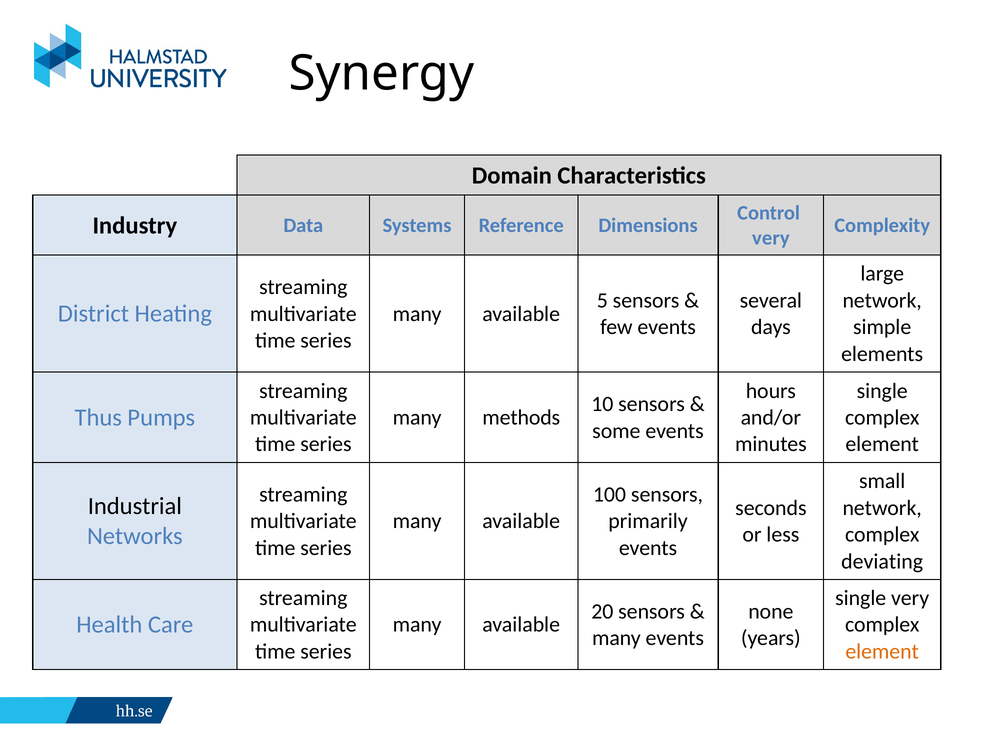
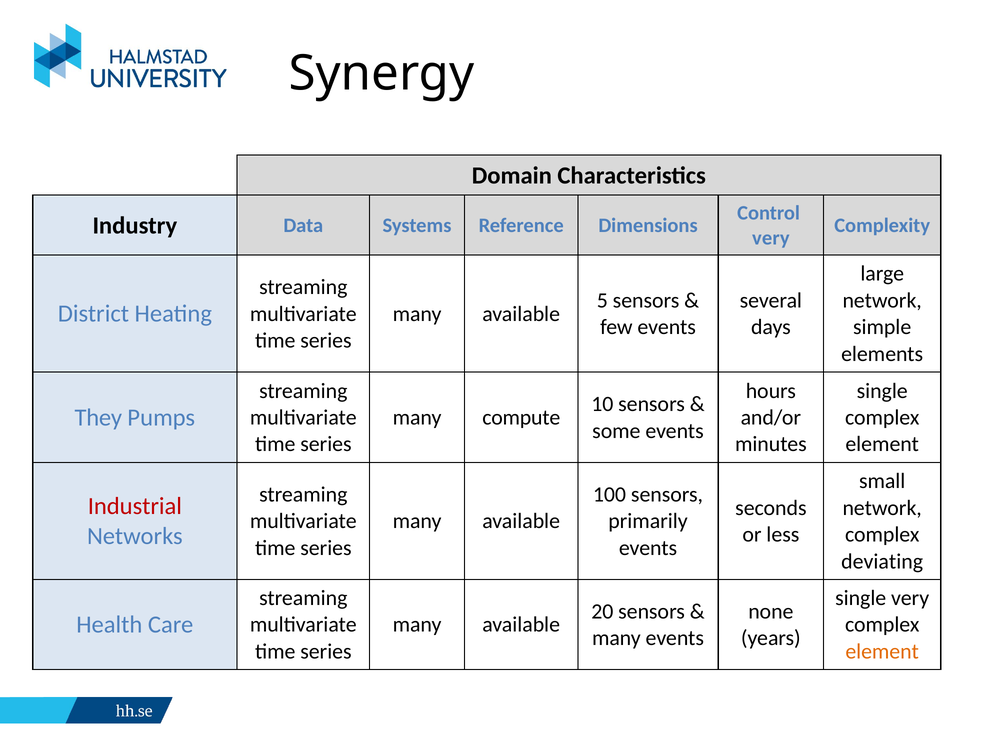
Thus: Thus -> They
methods: methods -> compute
Industrial colour: black -> red
